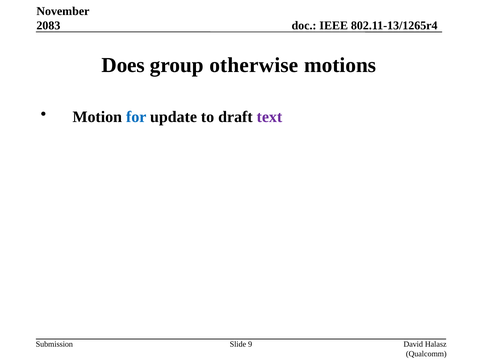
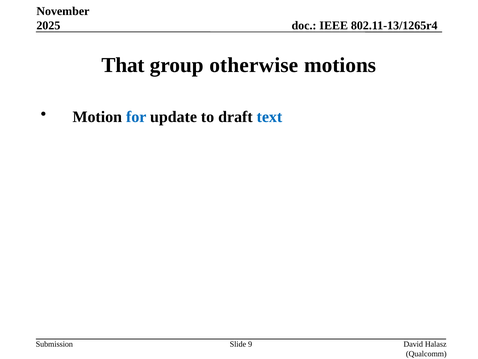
2083: 2083 -> 2025
Does: Does -> That
text colour: purple -> blue
